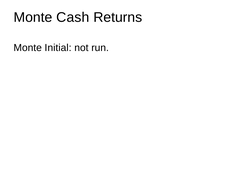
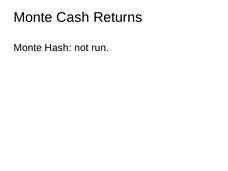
Initial: Initial -> Hash
